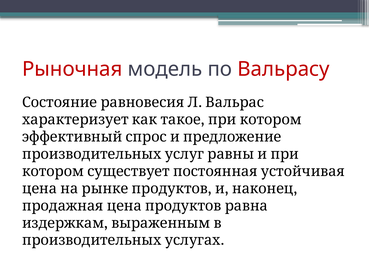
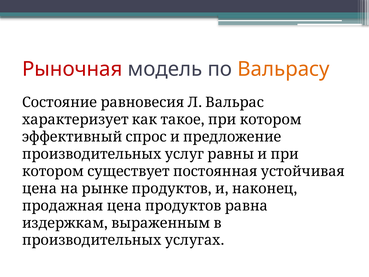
Вальрасу colour: red -> orange
